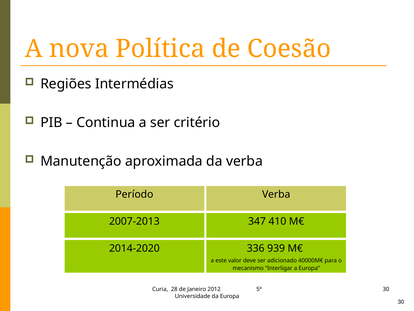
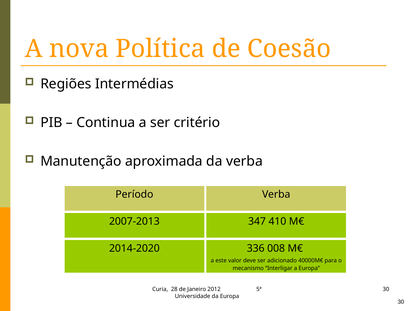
939: 939 -> 008
